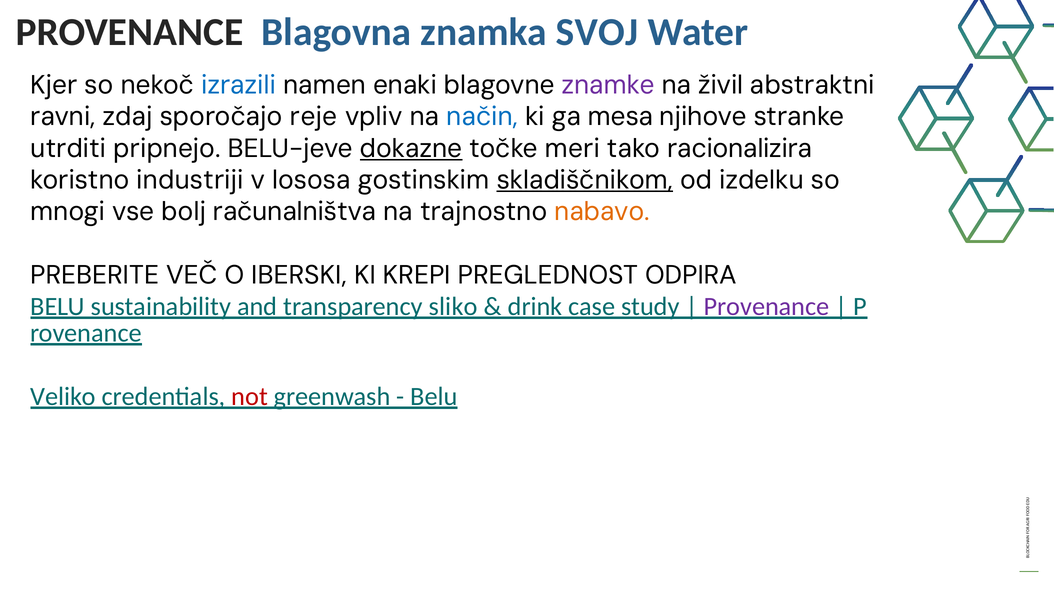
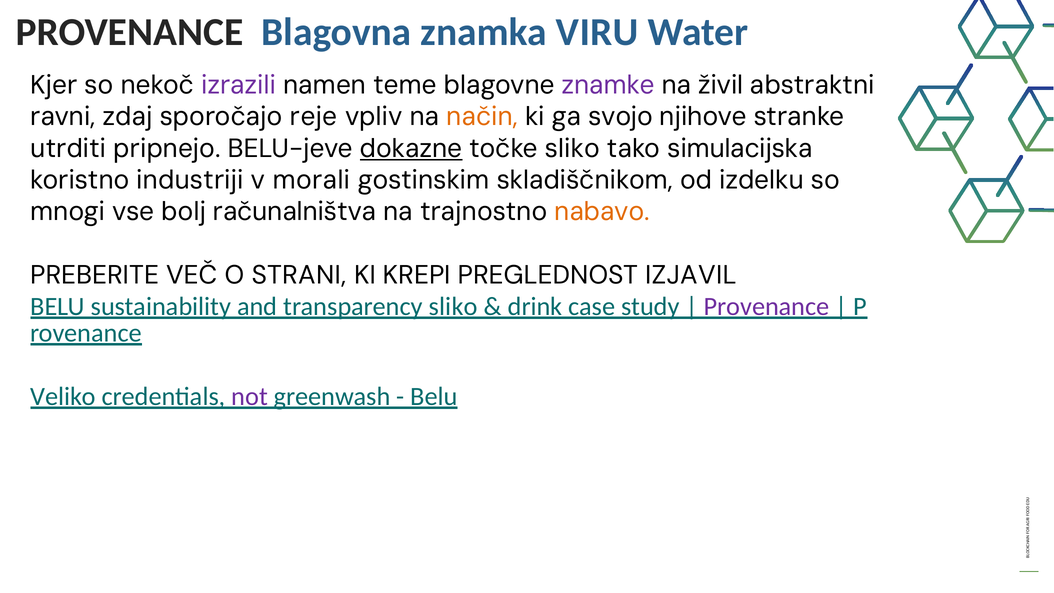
SVOJ: SVOJ -> VIRU
izrazili colour: blue -> purple
enaki: enaki -> teme
način colour: blue -> orange
mesa: mesa -> svojo
točke meri: meri -> sliko
racionalizira: racionalizira -> simulacijska
lososa: lososa -> morali
skladiščnikom underline: present -> none
IBERSKI: IBERSKI -> STRANI
ODPIRA: ODPIRA -> IZJAVIL
not colour: red -> purple
